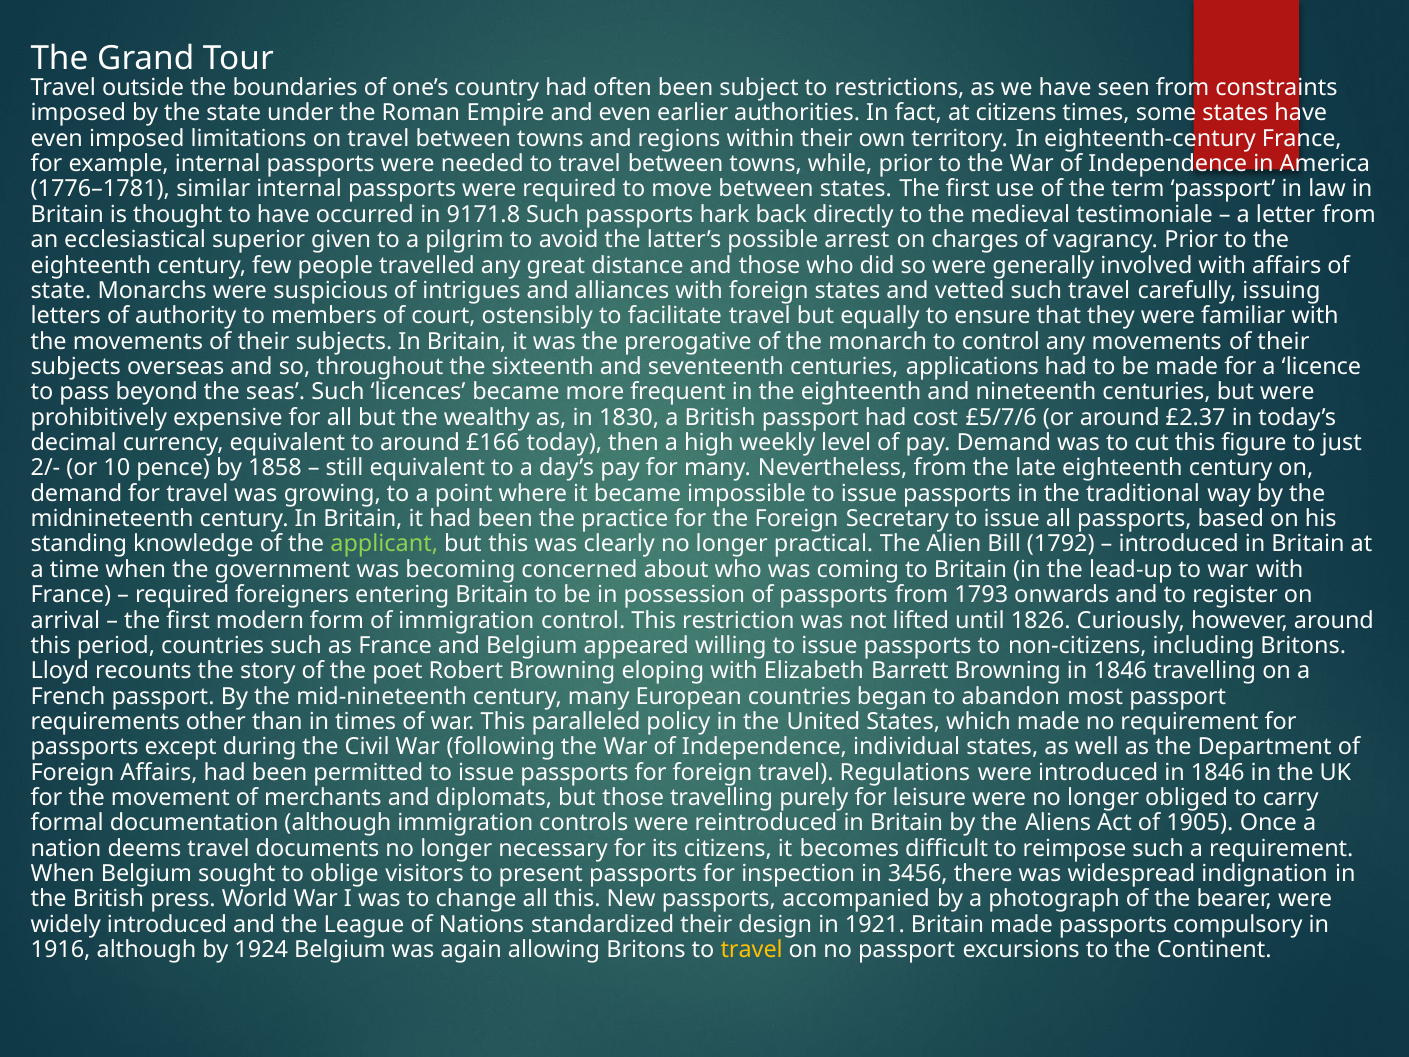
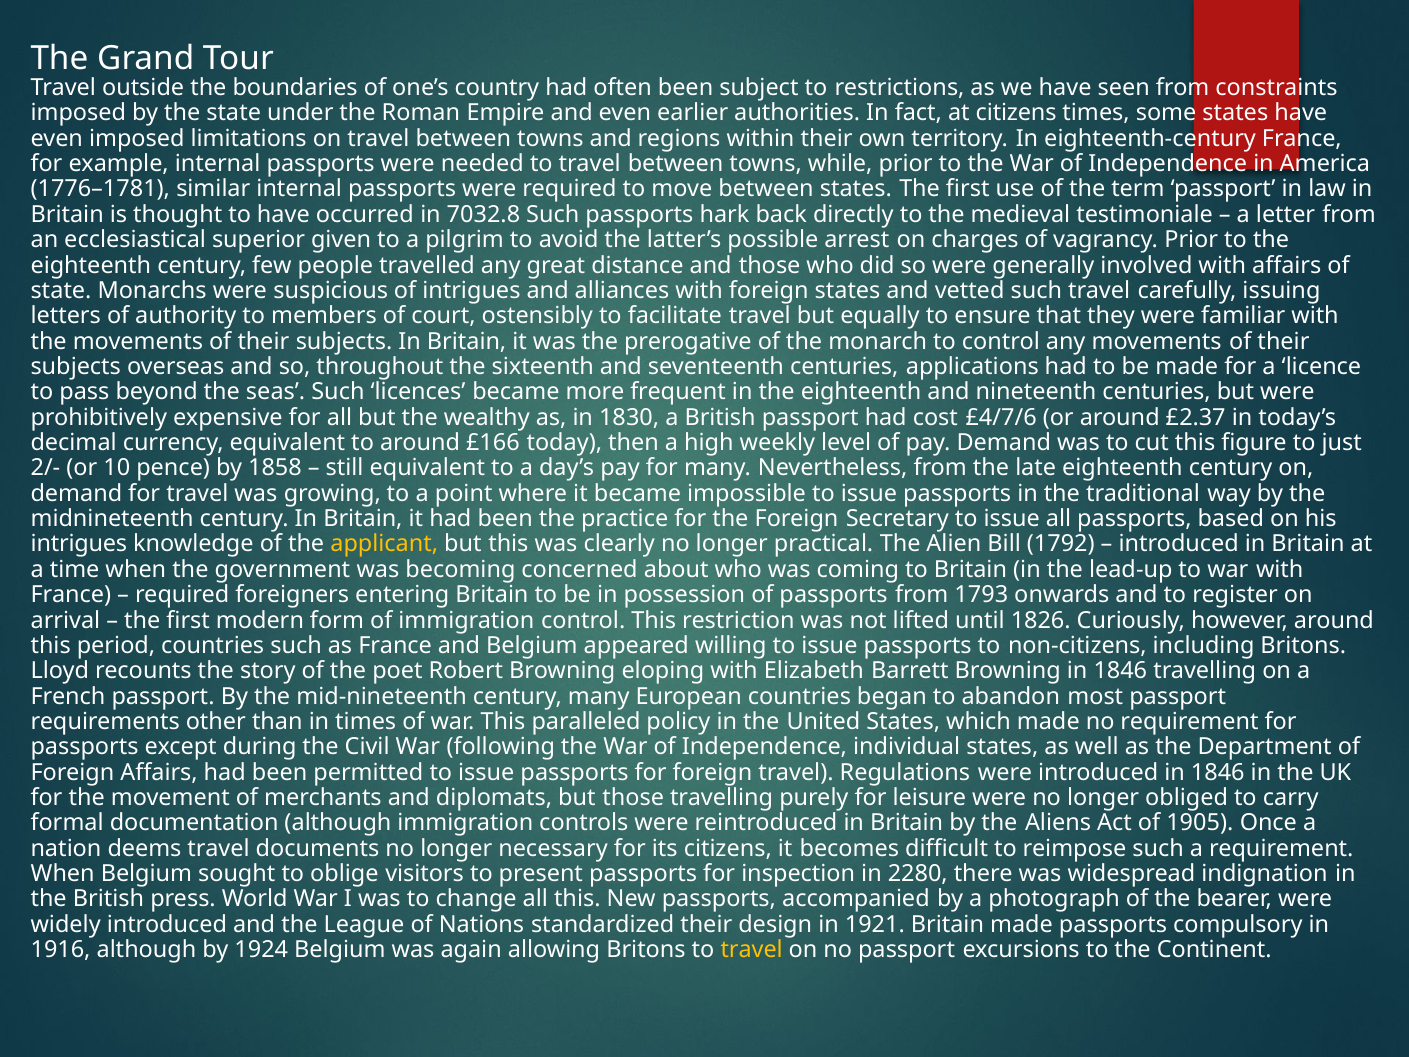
9171.8: 9171.8 -> 7032.8
£5/7/6: £5/7/6 -> £4/7/6
standing at (79, 544): standing -> intrigues
applicant colour: light green -> yellow
3456: 3456 -> 2280
